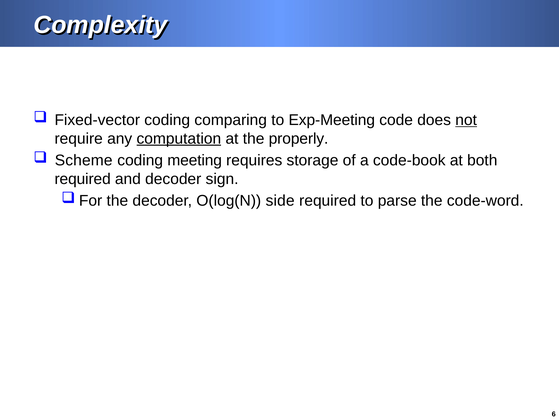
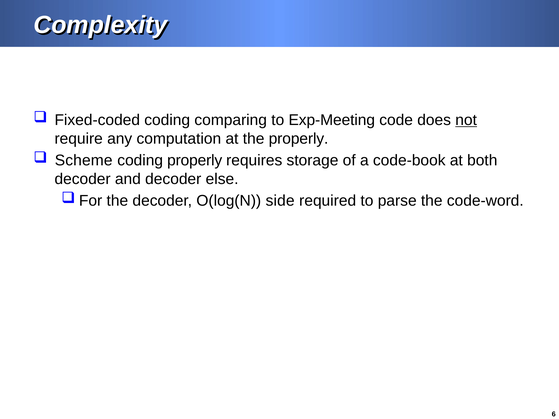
Fixed-vector: Fixed-vector -> Fixed-coded
computation underline: present -> none
coding meeting: meeting -> properly
required at (83, 179): required -> decoder
sign: sign -> else
